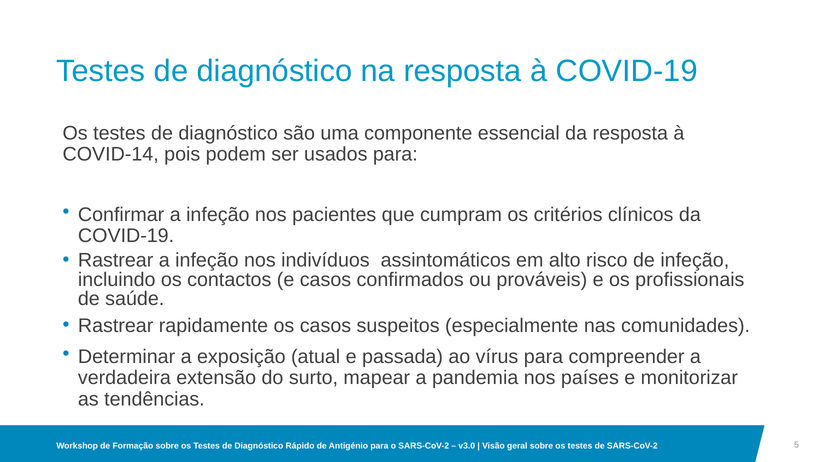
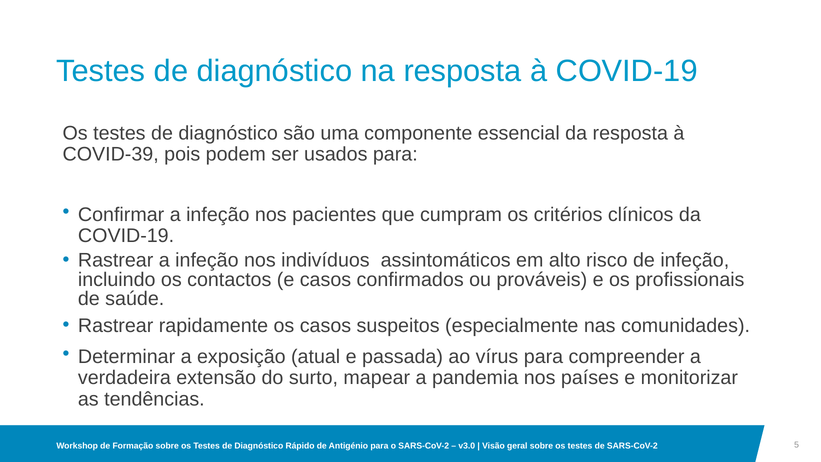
COVID-14: COVID-14 -> COVID-39
